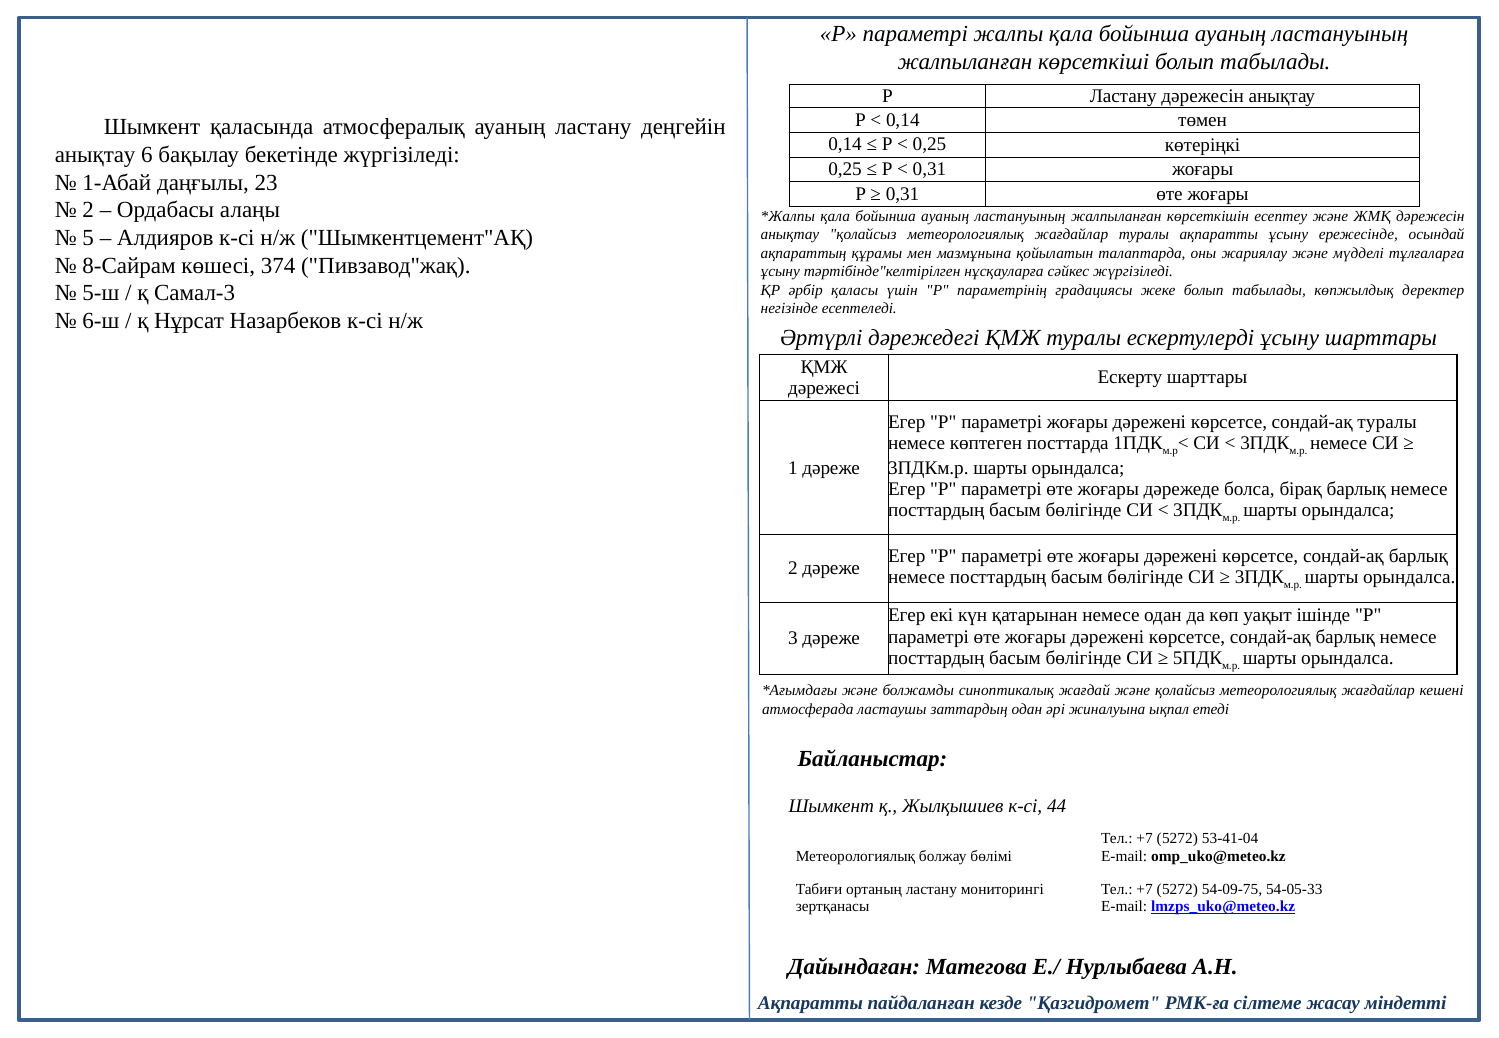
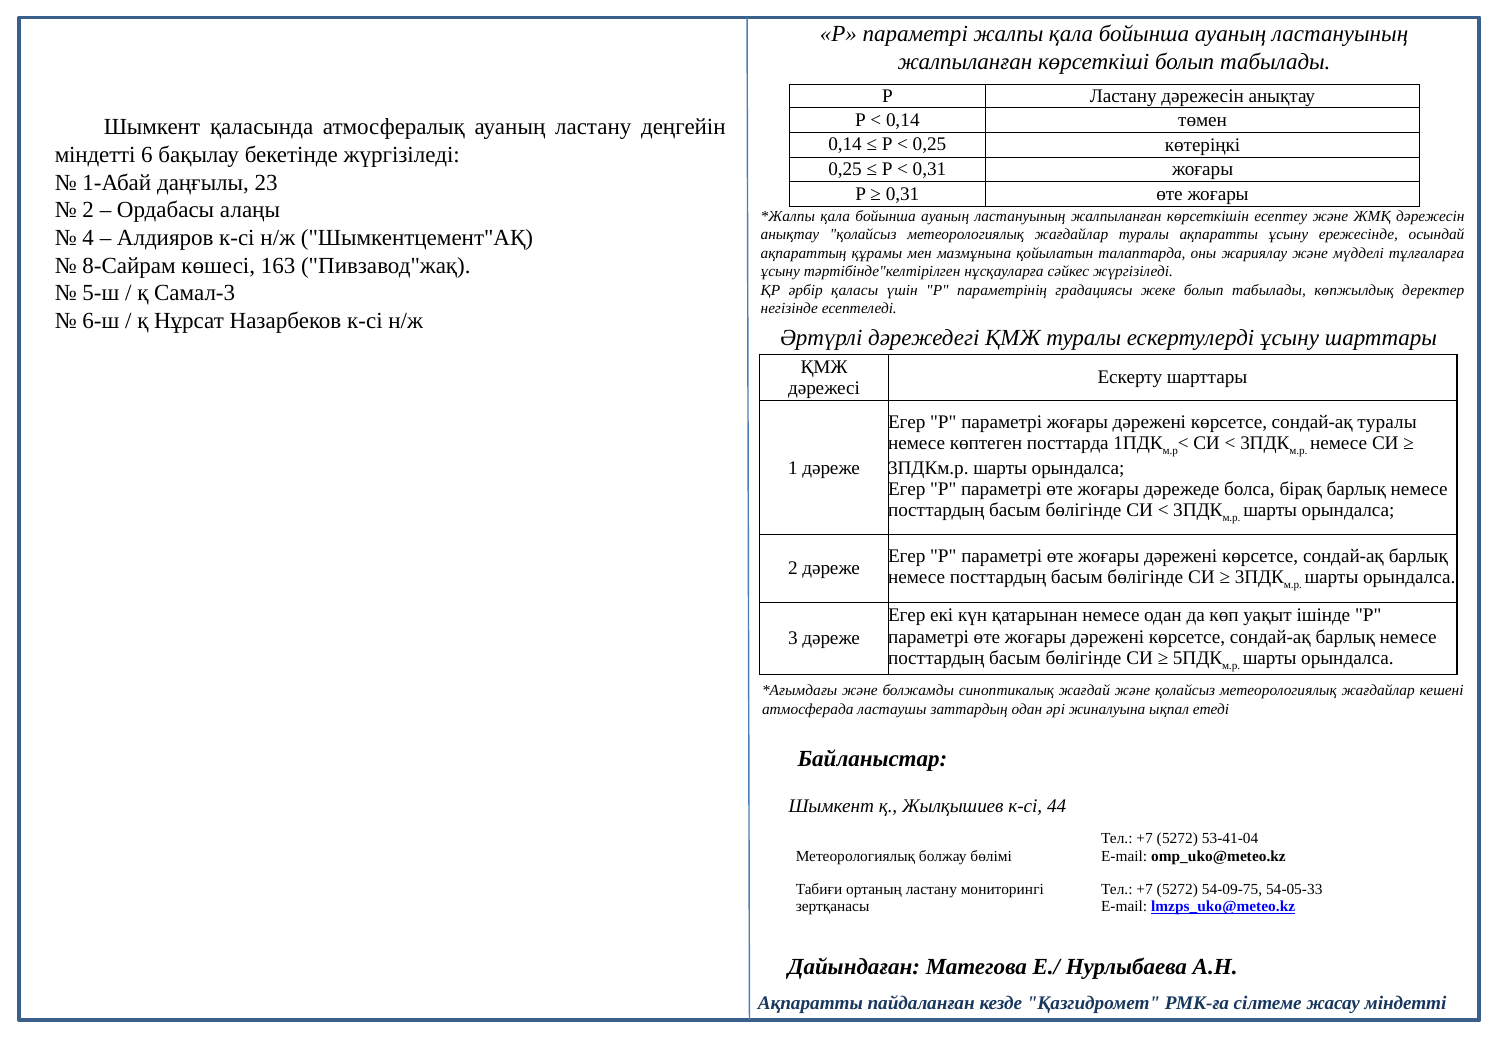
анықтау at (95, 155): анықтау -> міндетті
5: 5 -> 4
374: 374 -> 163
